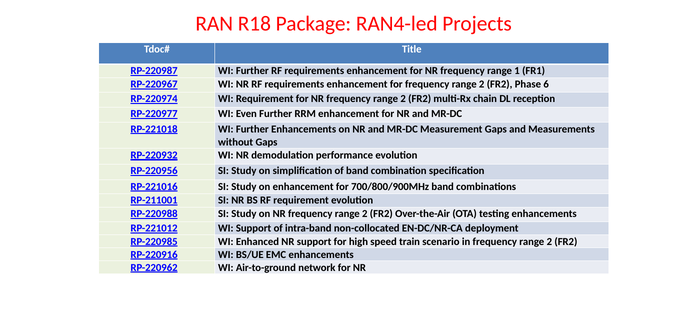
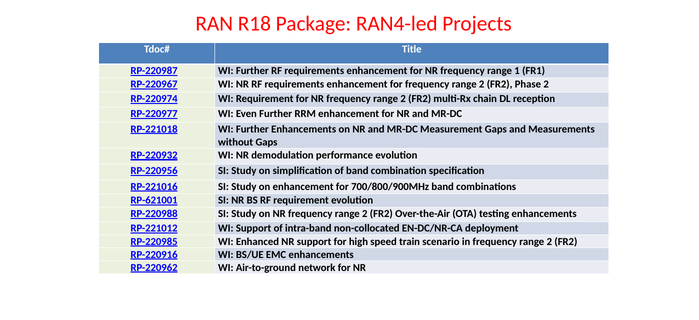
Phase 6: 6 -> 2
RP-211001: RP-211001 -> RP-621001
